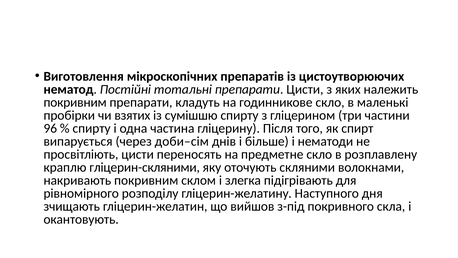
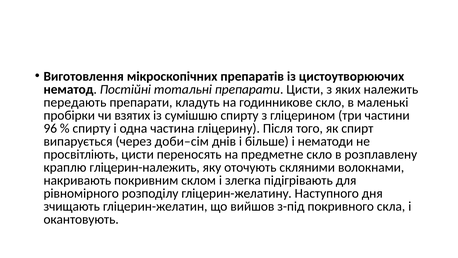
покривним at (75, 102): покривним -> передають
гліцерин-скляними: гліцерин-скляними -> гліцерин-належить
